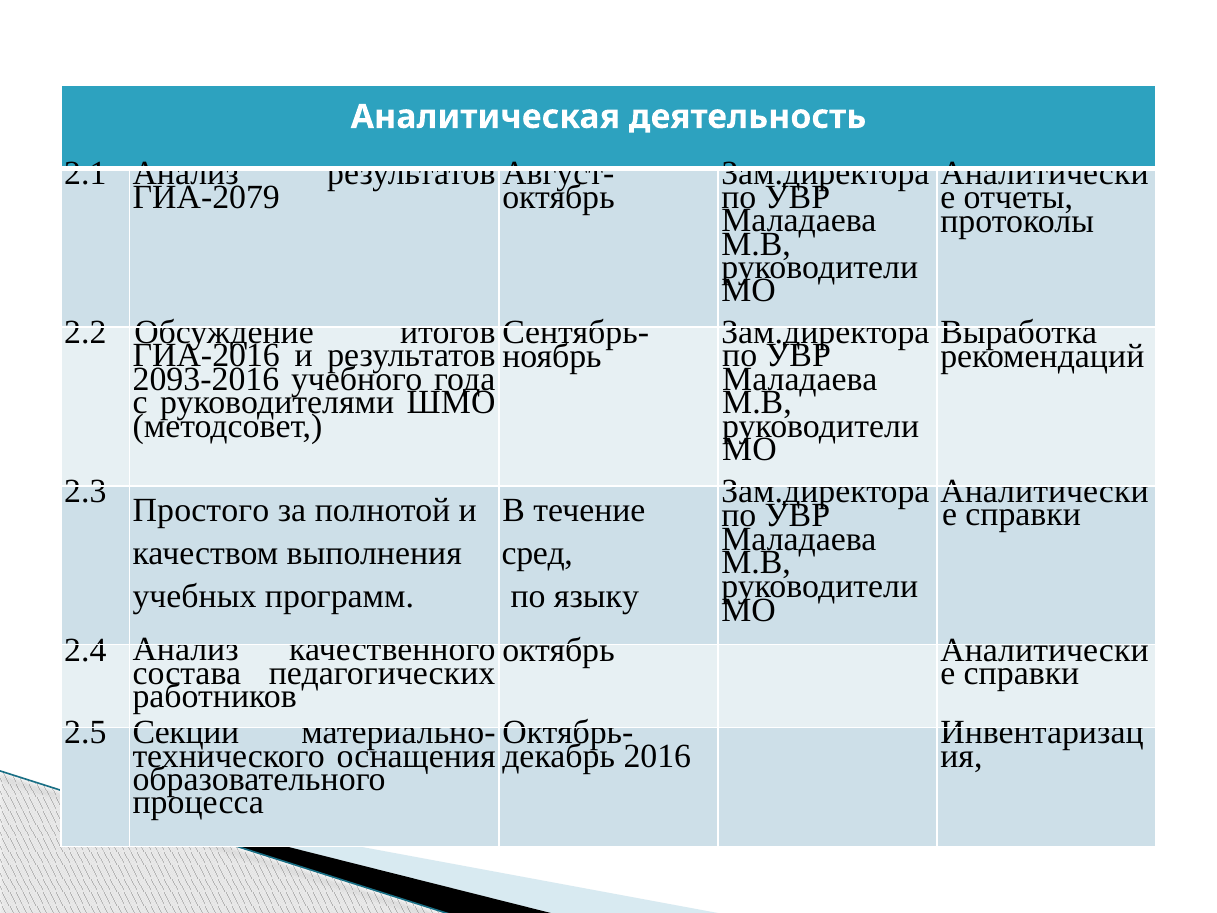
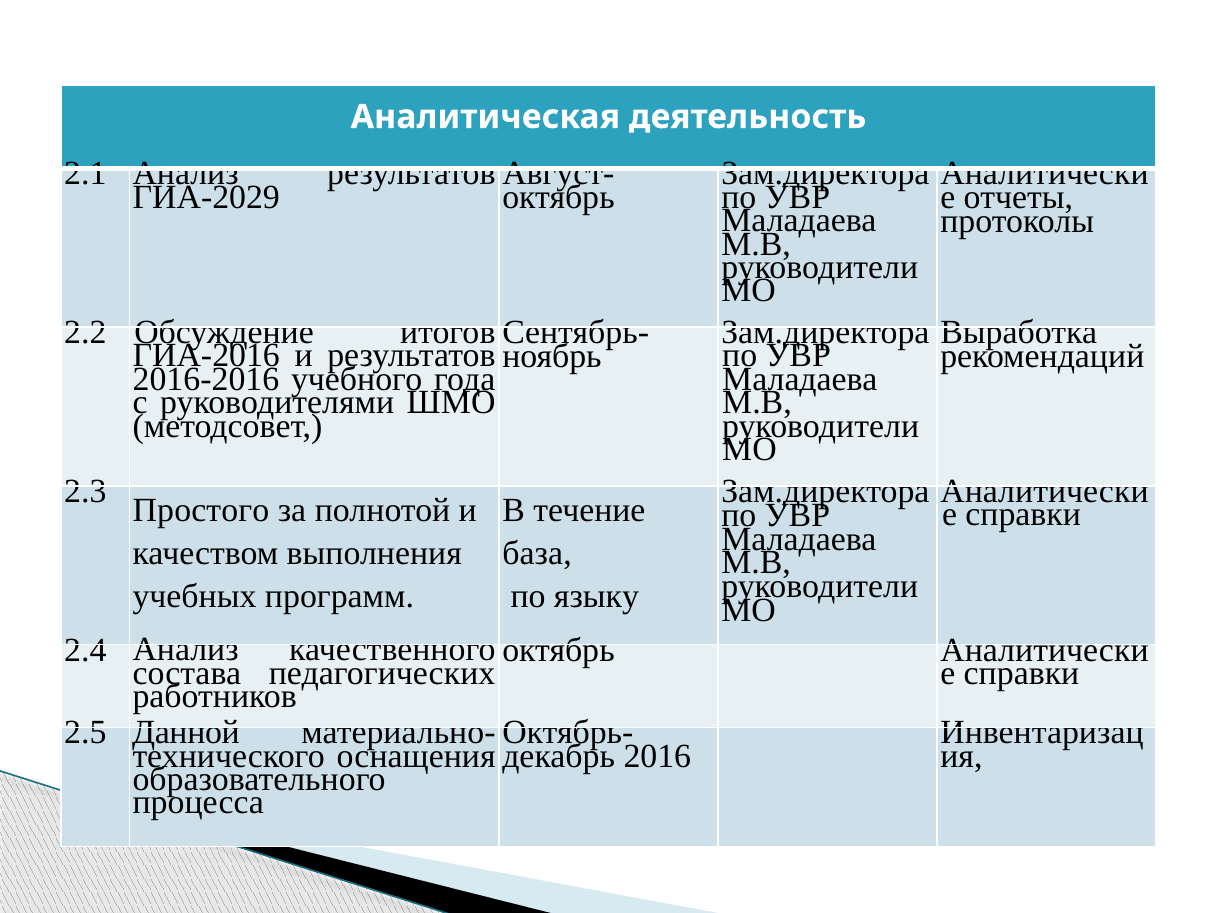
ГИА-2079: ГИА-2079 -> ГИА-2029
2093-2016: 2093-2016 -> 2016-2016
сред: сред -> база
Секции: Секции -> Данной
